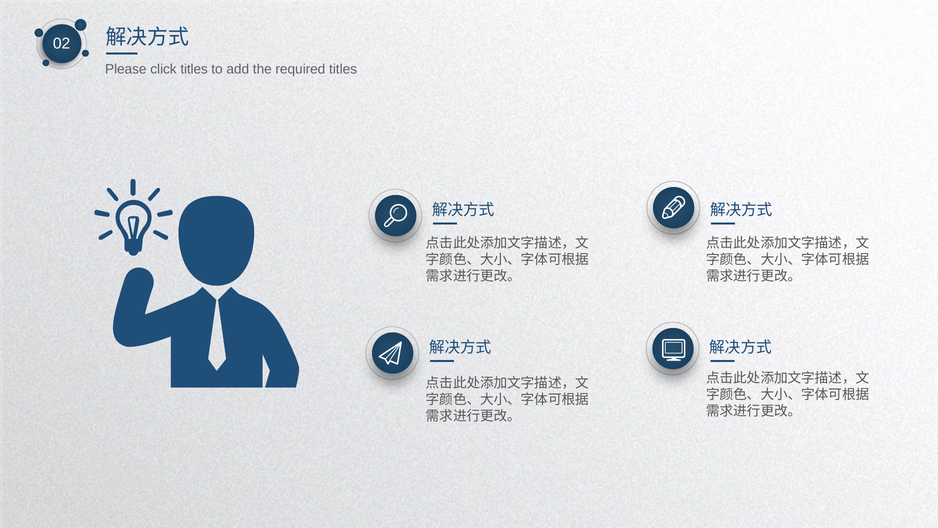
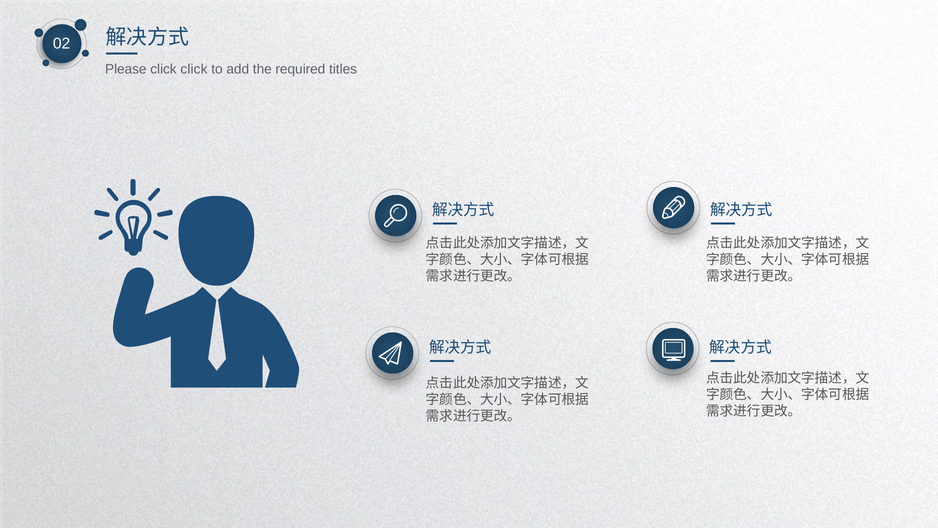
click titles: titles -> click
